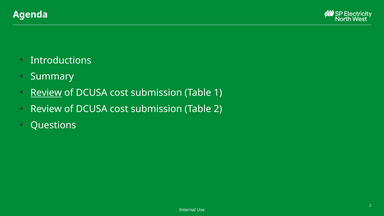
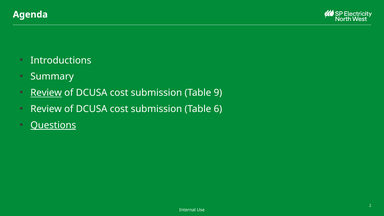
1: 1 -> 9
Table 2: 2 -> 6
Questions underline: none -> present
